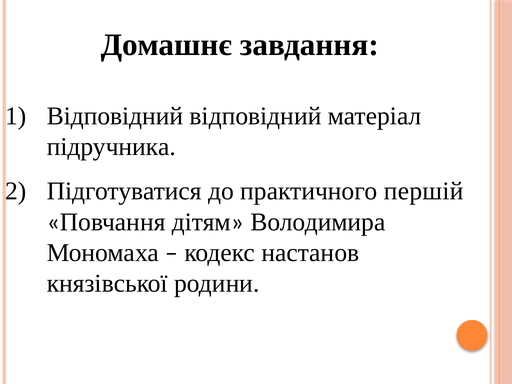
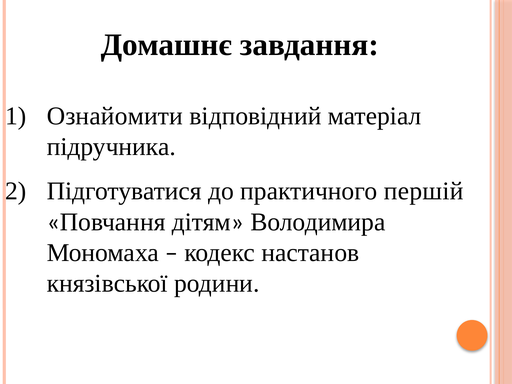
Відповідний at (115, 116): Відповідний -> Ознайомити
